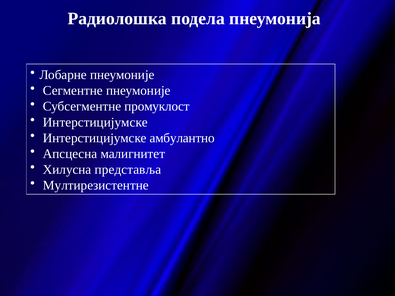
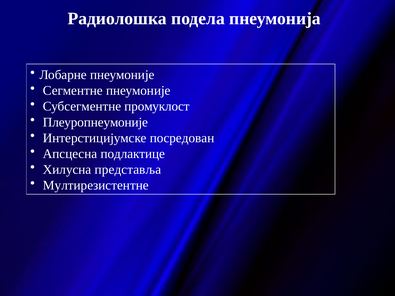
Интерстицијумске at (95, 122): Интерстицијумске -> Плеуропнеумоније
амбулантно: амбулантно -> посредован
малигнитет: малигнитет -> подлактице
